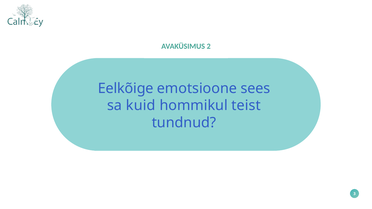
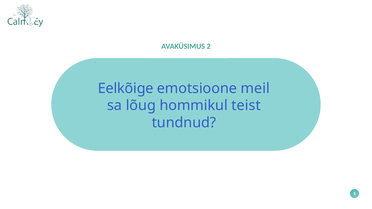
sees: sees -> meil
kuid: kuid -> lõug
